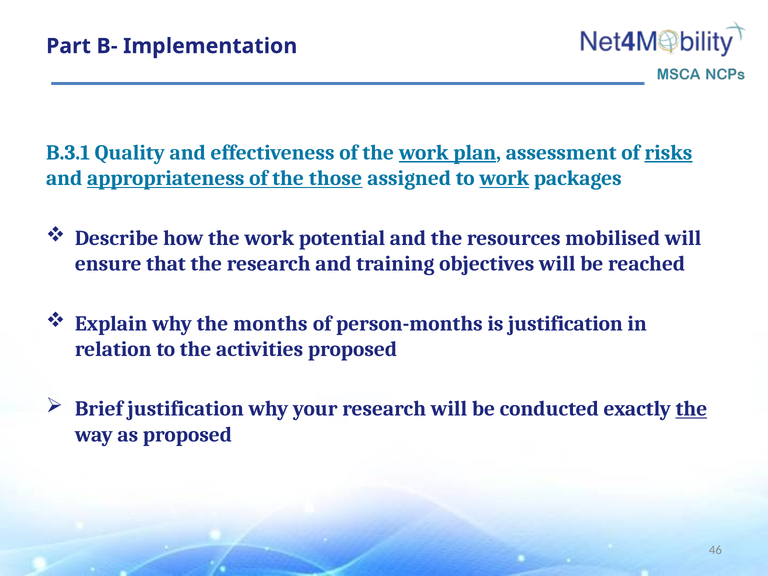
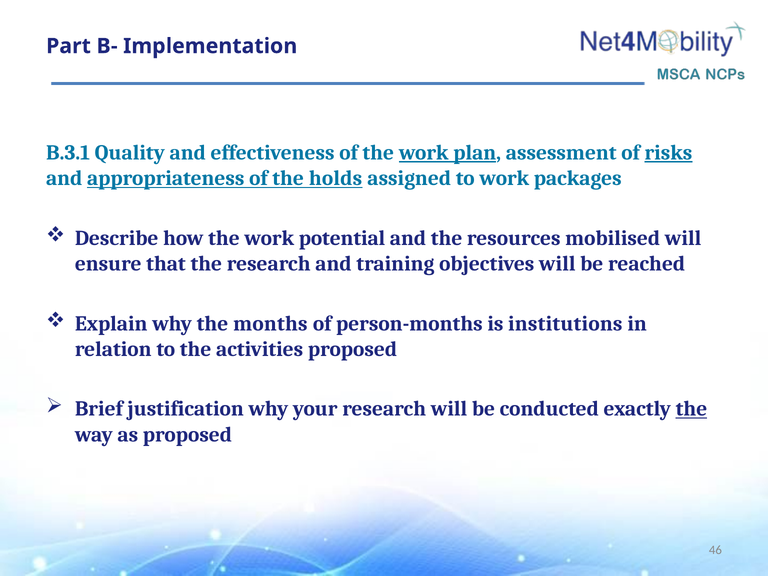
those: those -> holds
work at (504, 178) underline: present -> none
is justification: justification -> institutions
